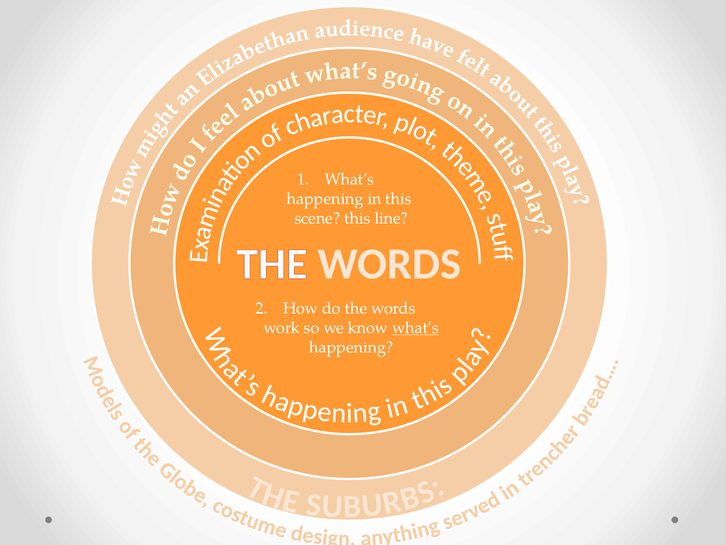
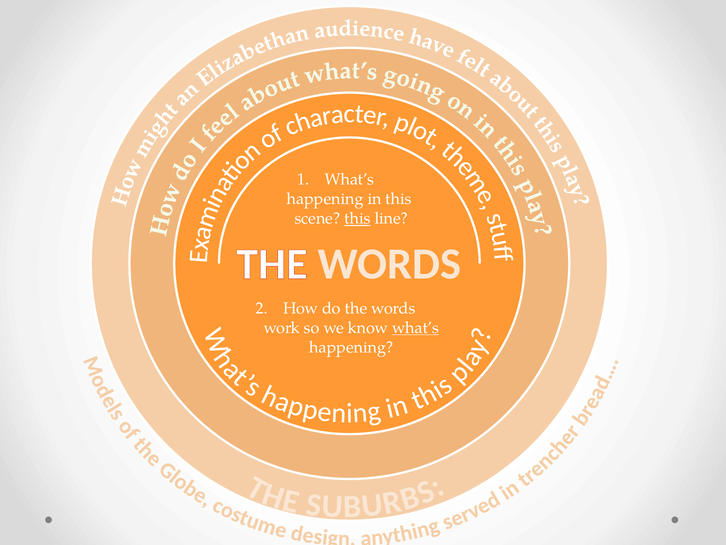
this at (357, 218) underline: none -> present
